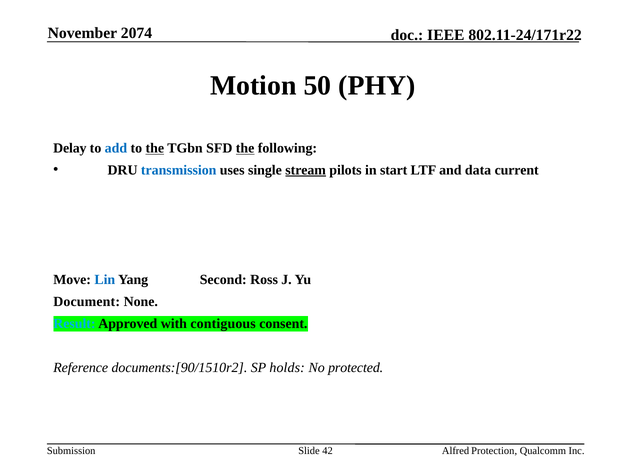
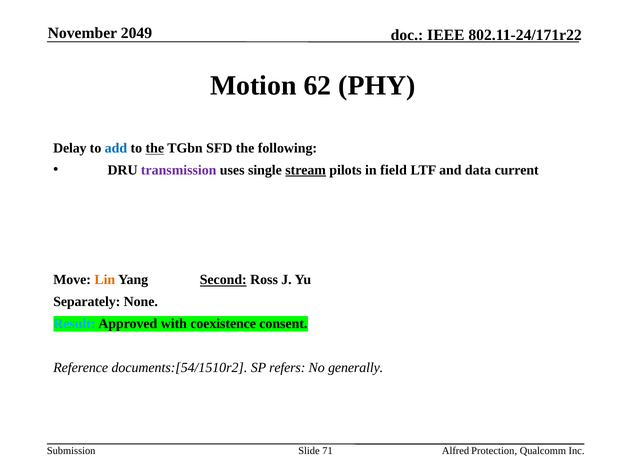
2074: 2074 -> 2049
50: 50 -> 62
the at (245, 148) underline: present -> none
transmission colour: blue -> purple
start: start -> field
Lin colour: blue -> orange
Second underline: none -> present
Document: Document -> Separately
contiguous: contiguous -> coexistence
documents:[90/1510r2: documents:[90/1510r2 -> documents:[54/1510r2
holds: holds -> refers
protected: protected -> generally
42: 42 -> 71
